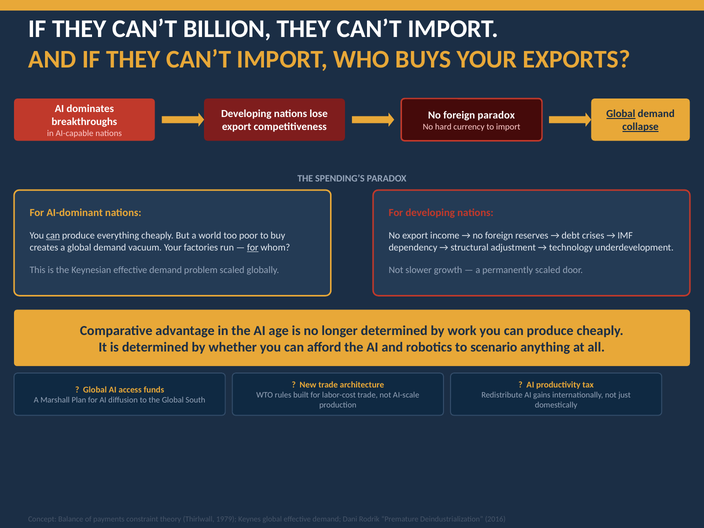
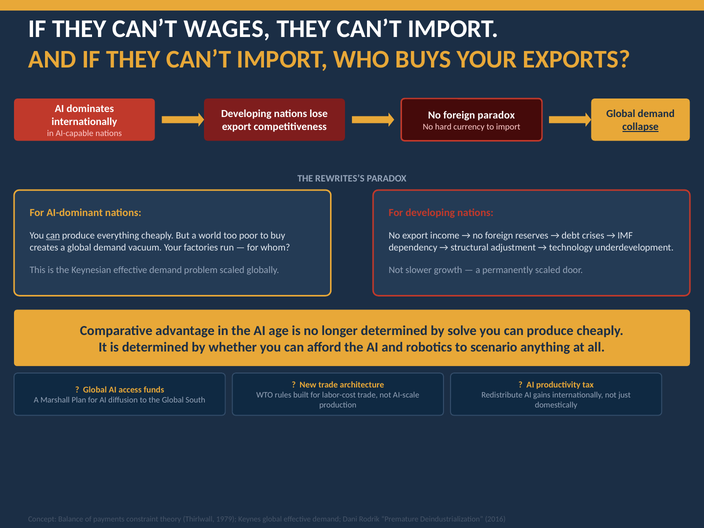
BILLION: BILLION -> WAGES
Global at (621, 114) underline: present -> none
breakthroughs at (84, 122): breakthroughs -> internationally
SPENDING’S: SPENDING’S -> REWRITES’S
for at (253, 247) underline: present -> none
work: work -> solve
